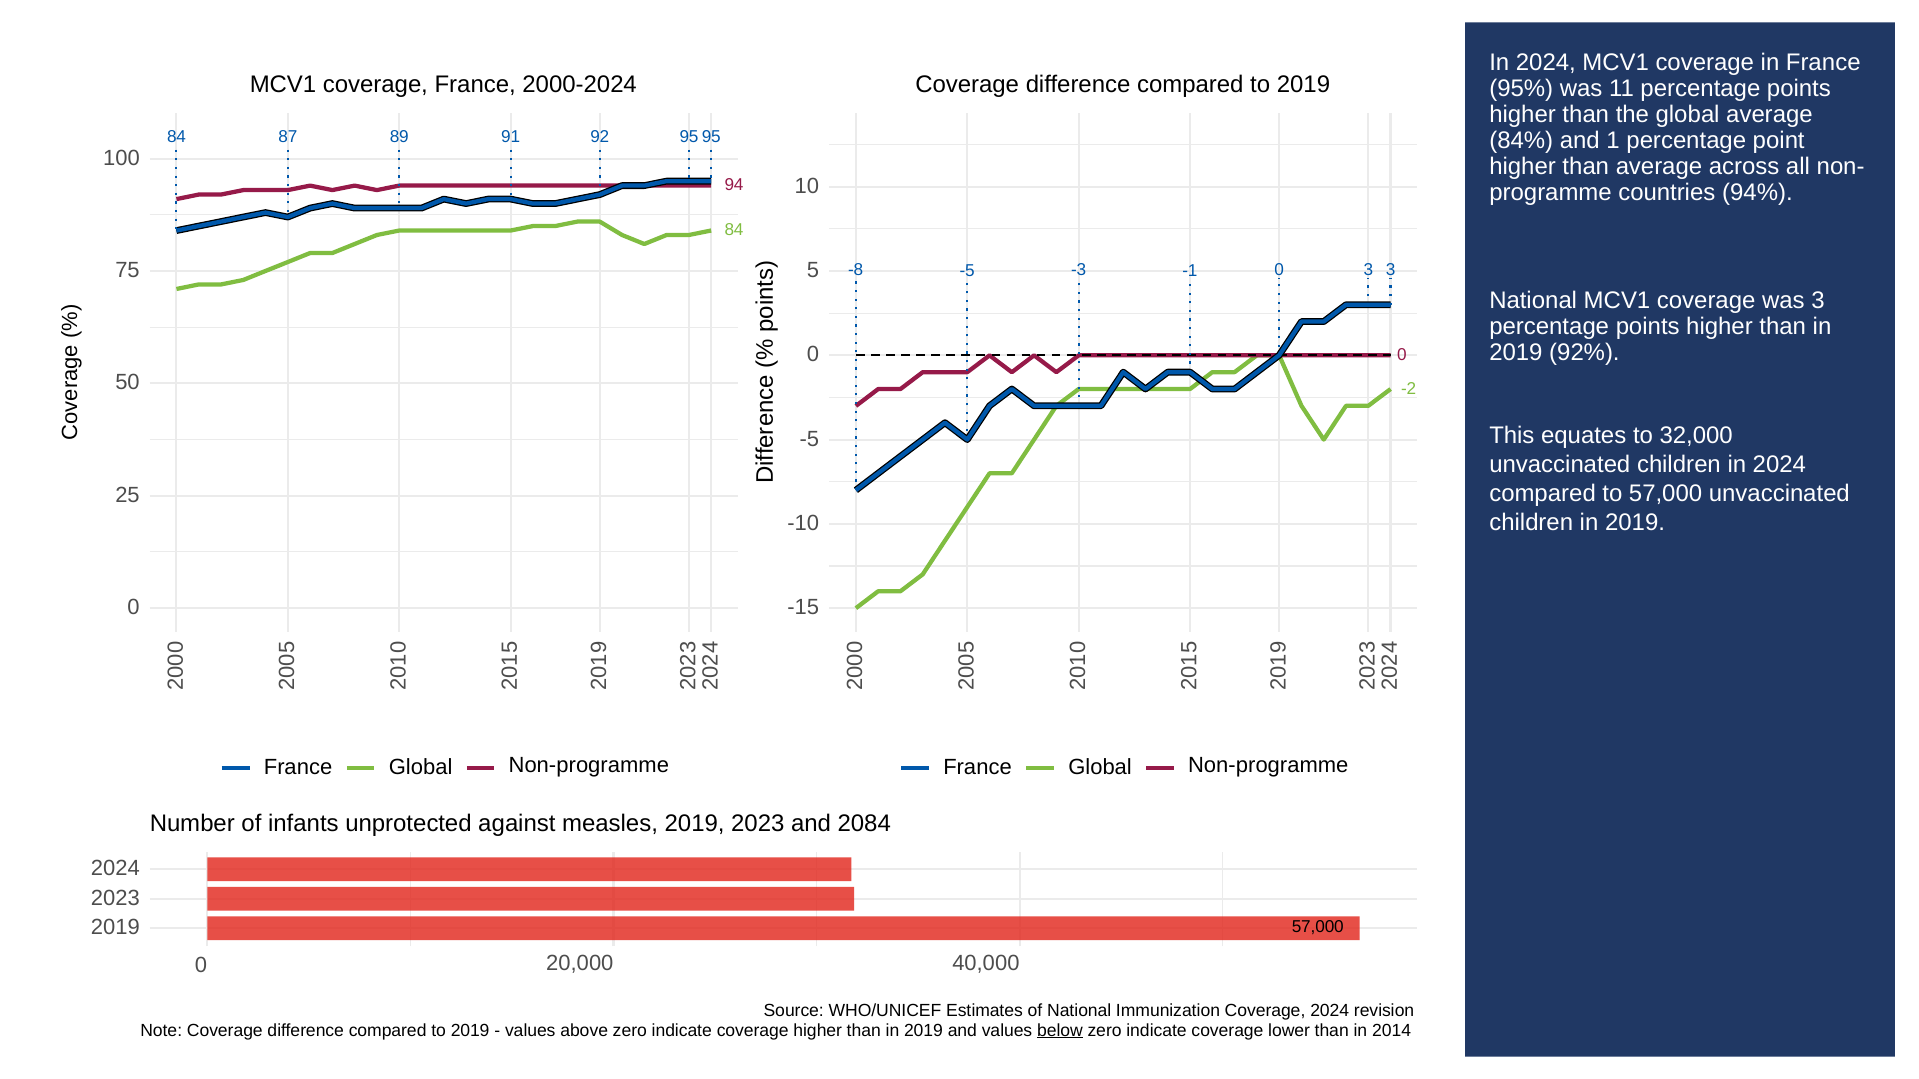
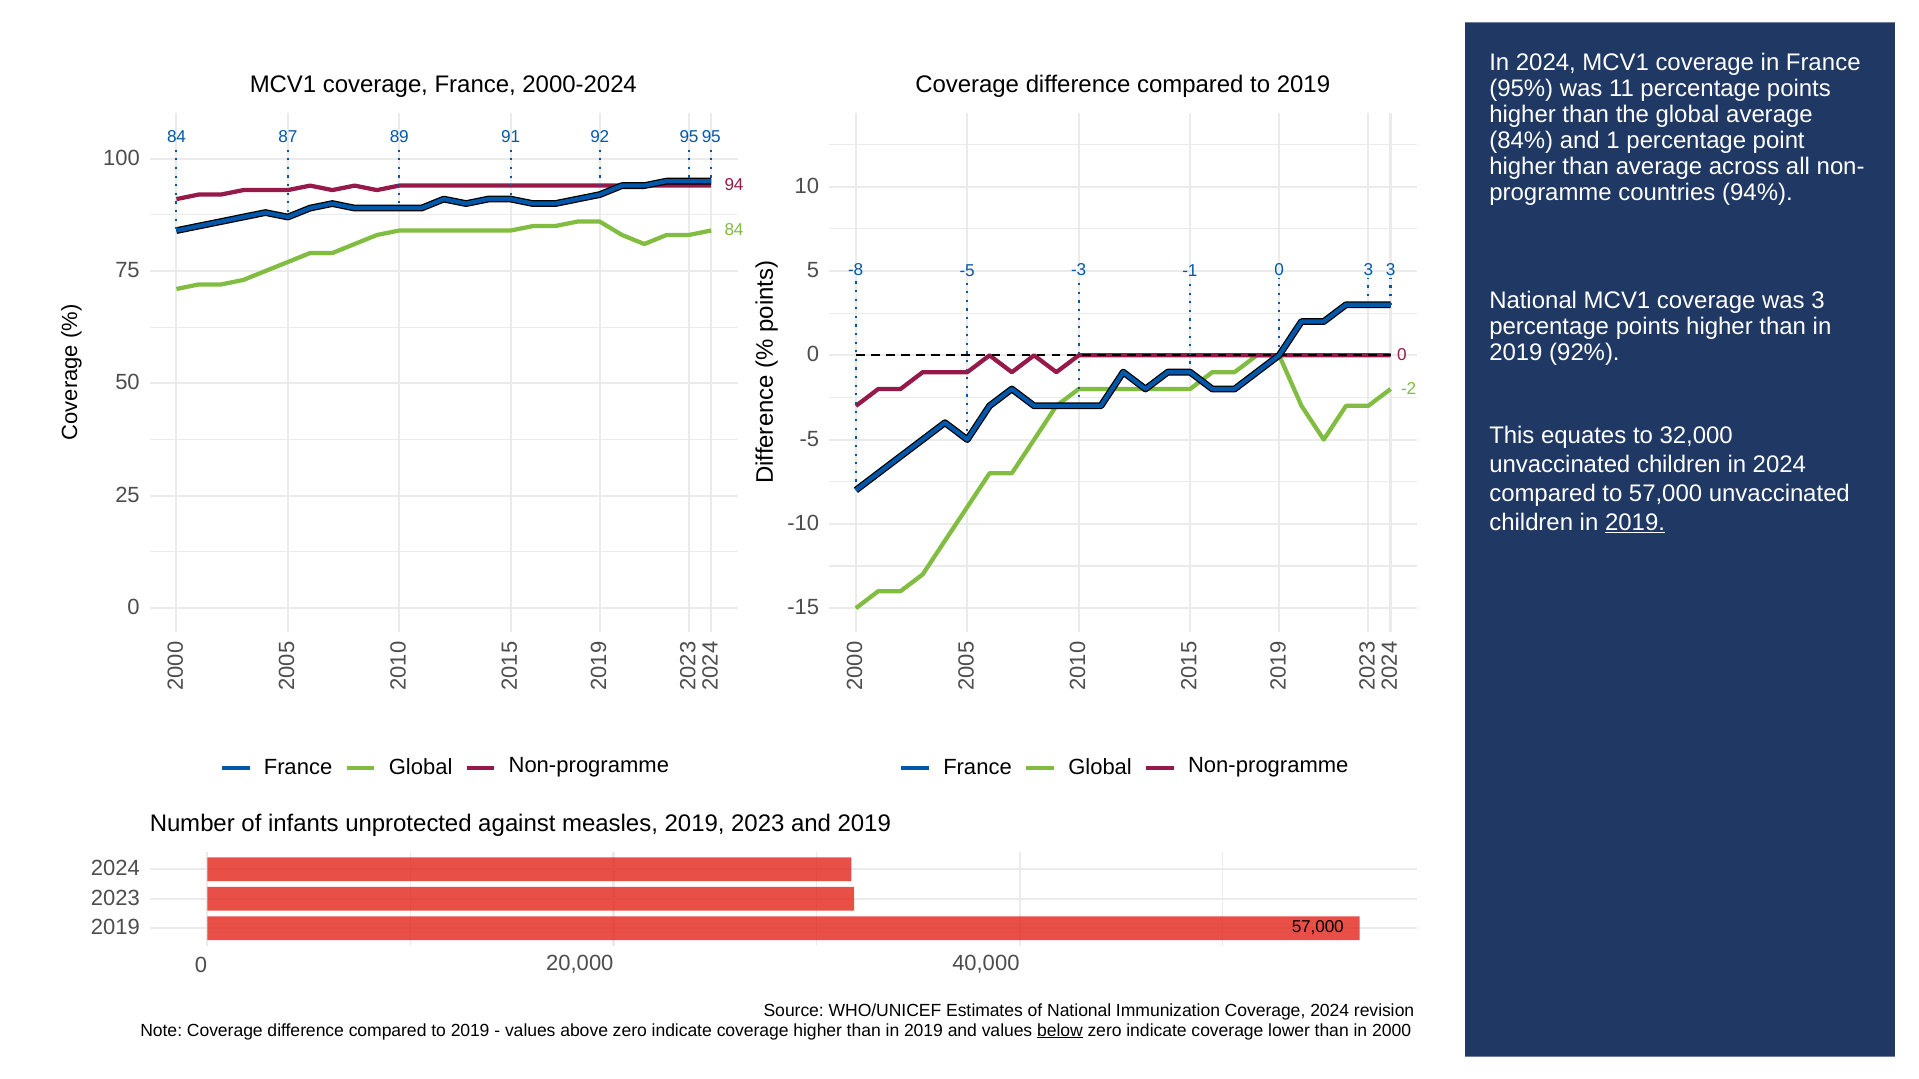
2019 at (1635, 523) underline: none -> present
and 2084: 2084 -> 2019
2014: 2014 -> 2000
